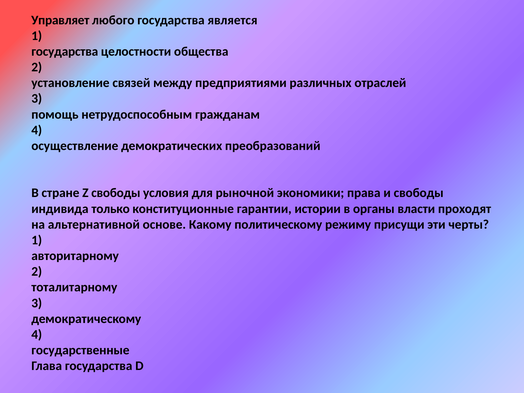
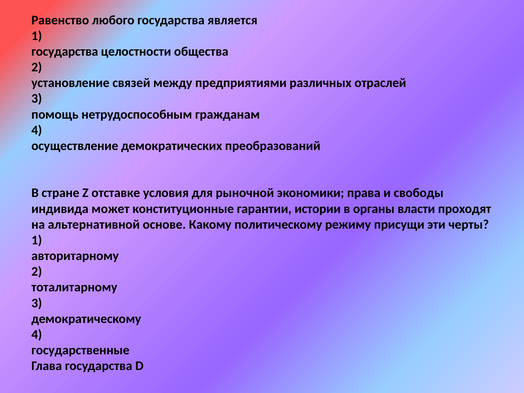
Управляет: Управляет -> Равенство
Z свободы: свободы -> отставке
только: только -> может
